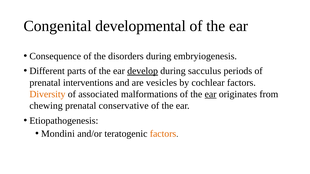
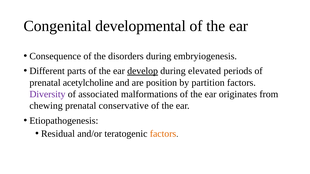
sacculus: sacculus -> elevated
interventions: interventions -> acetylcholine
vesicles: vesicles -> position
cochlear: cochlear -> partition
Diversity colour: orange -> purple
ear at (211, 94) underline: present -> none
Mondini: Mondini -> Residual
